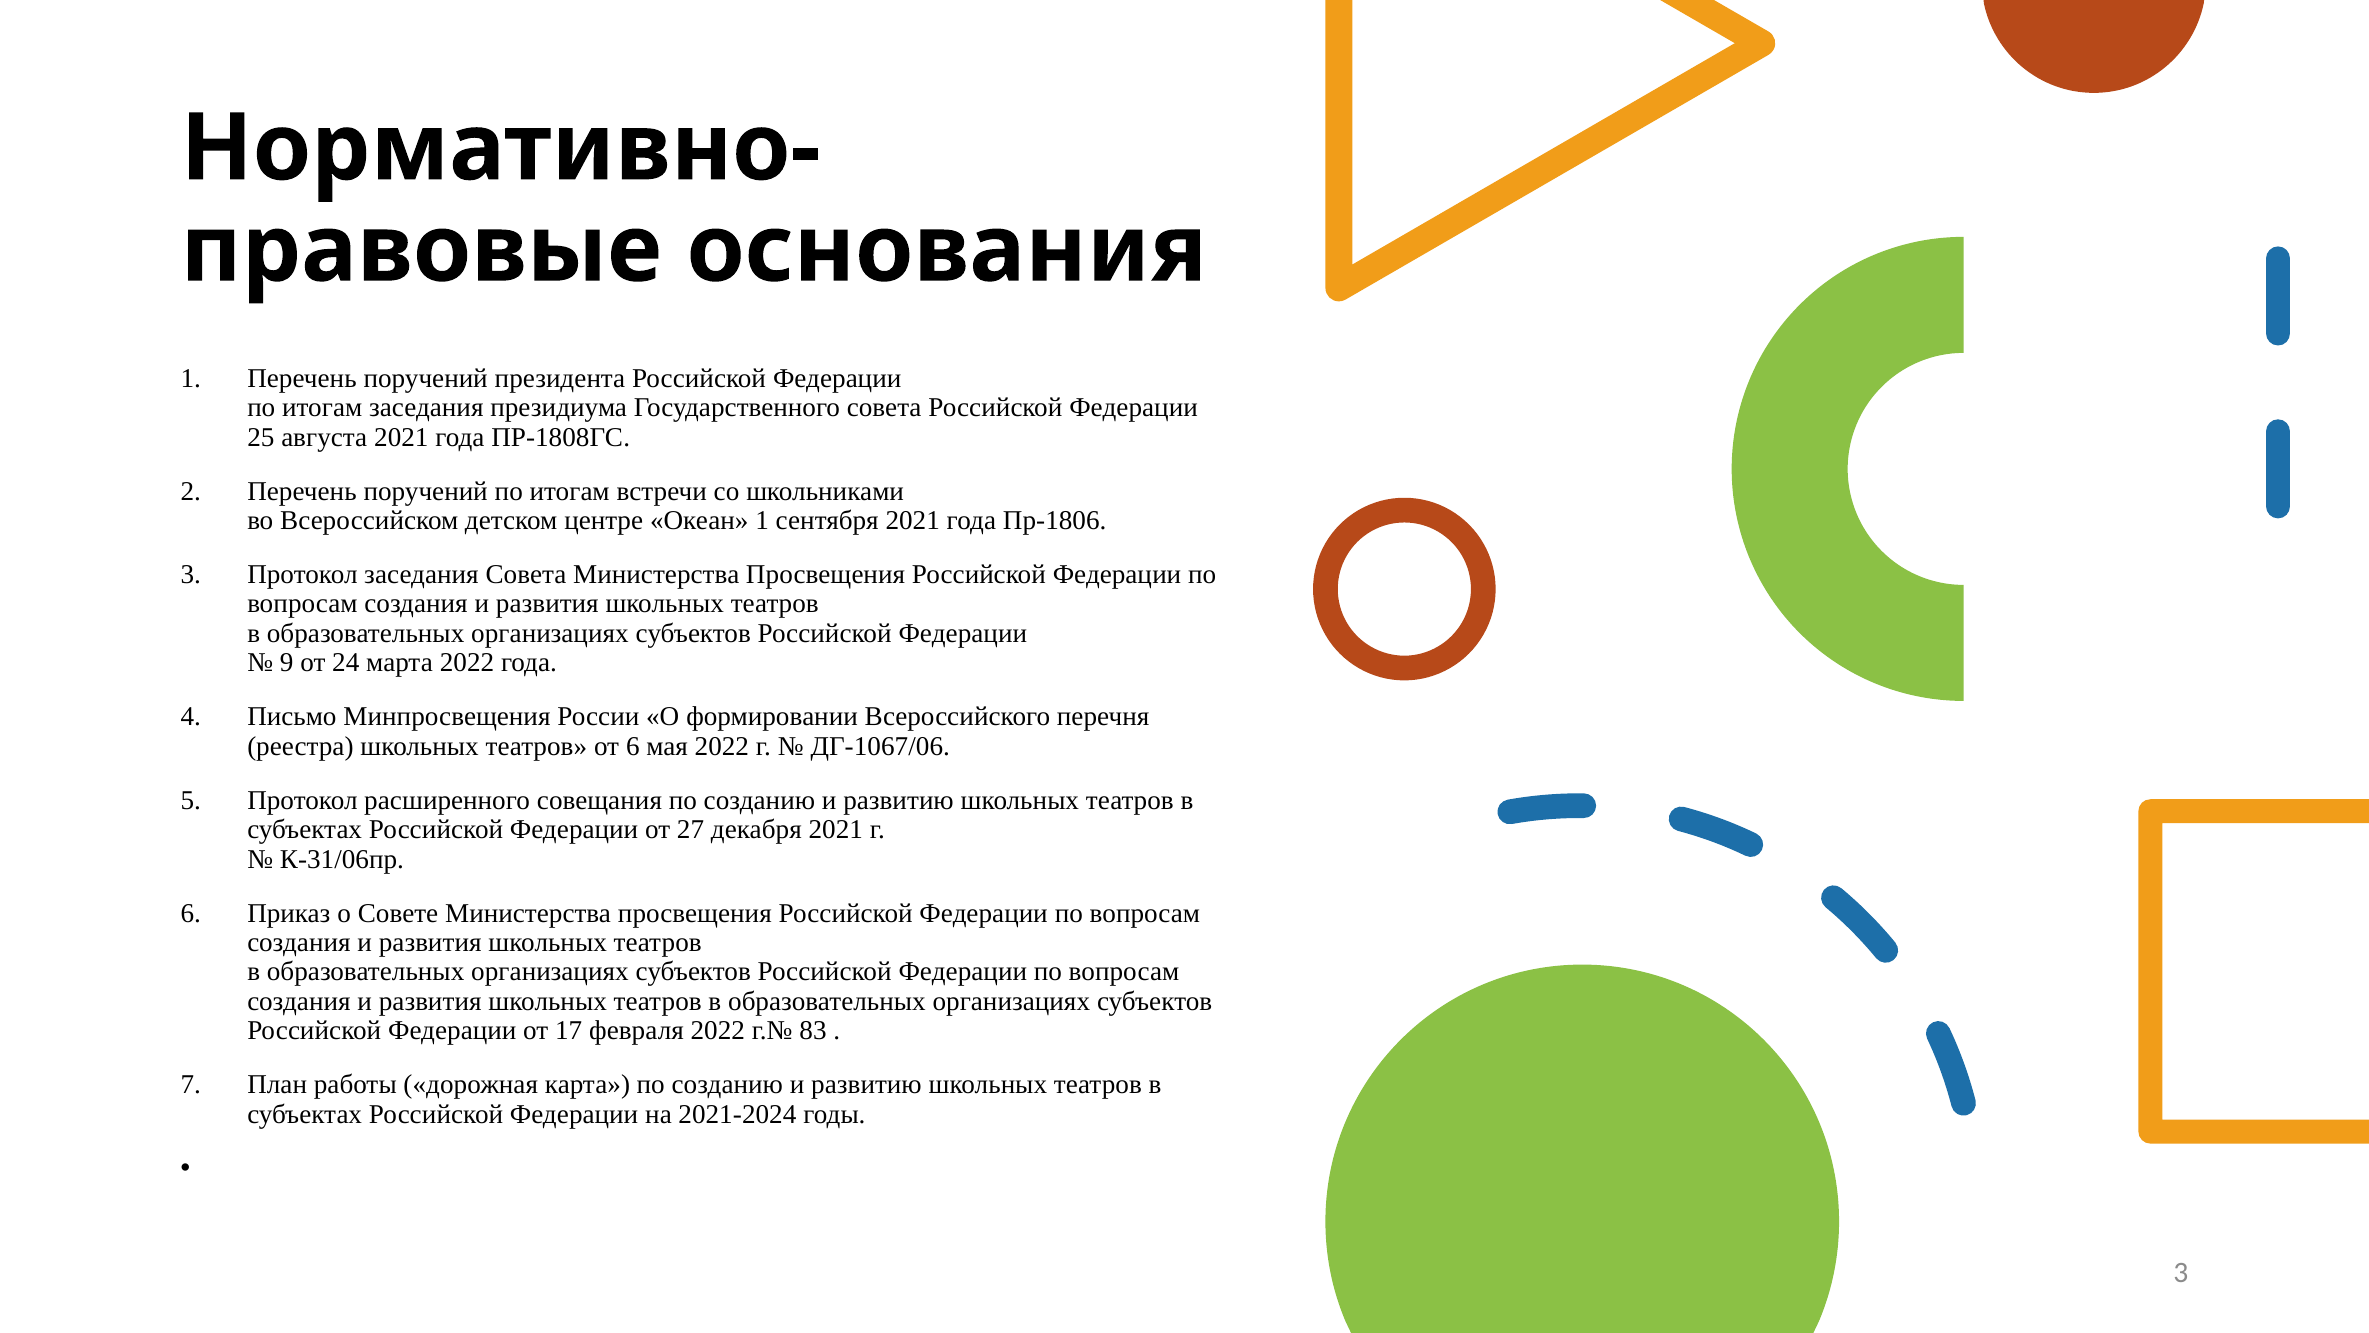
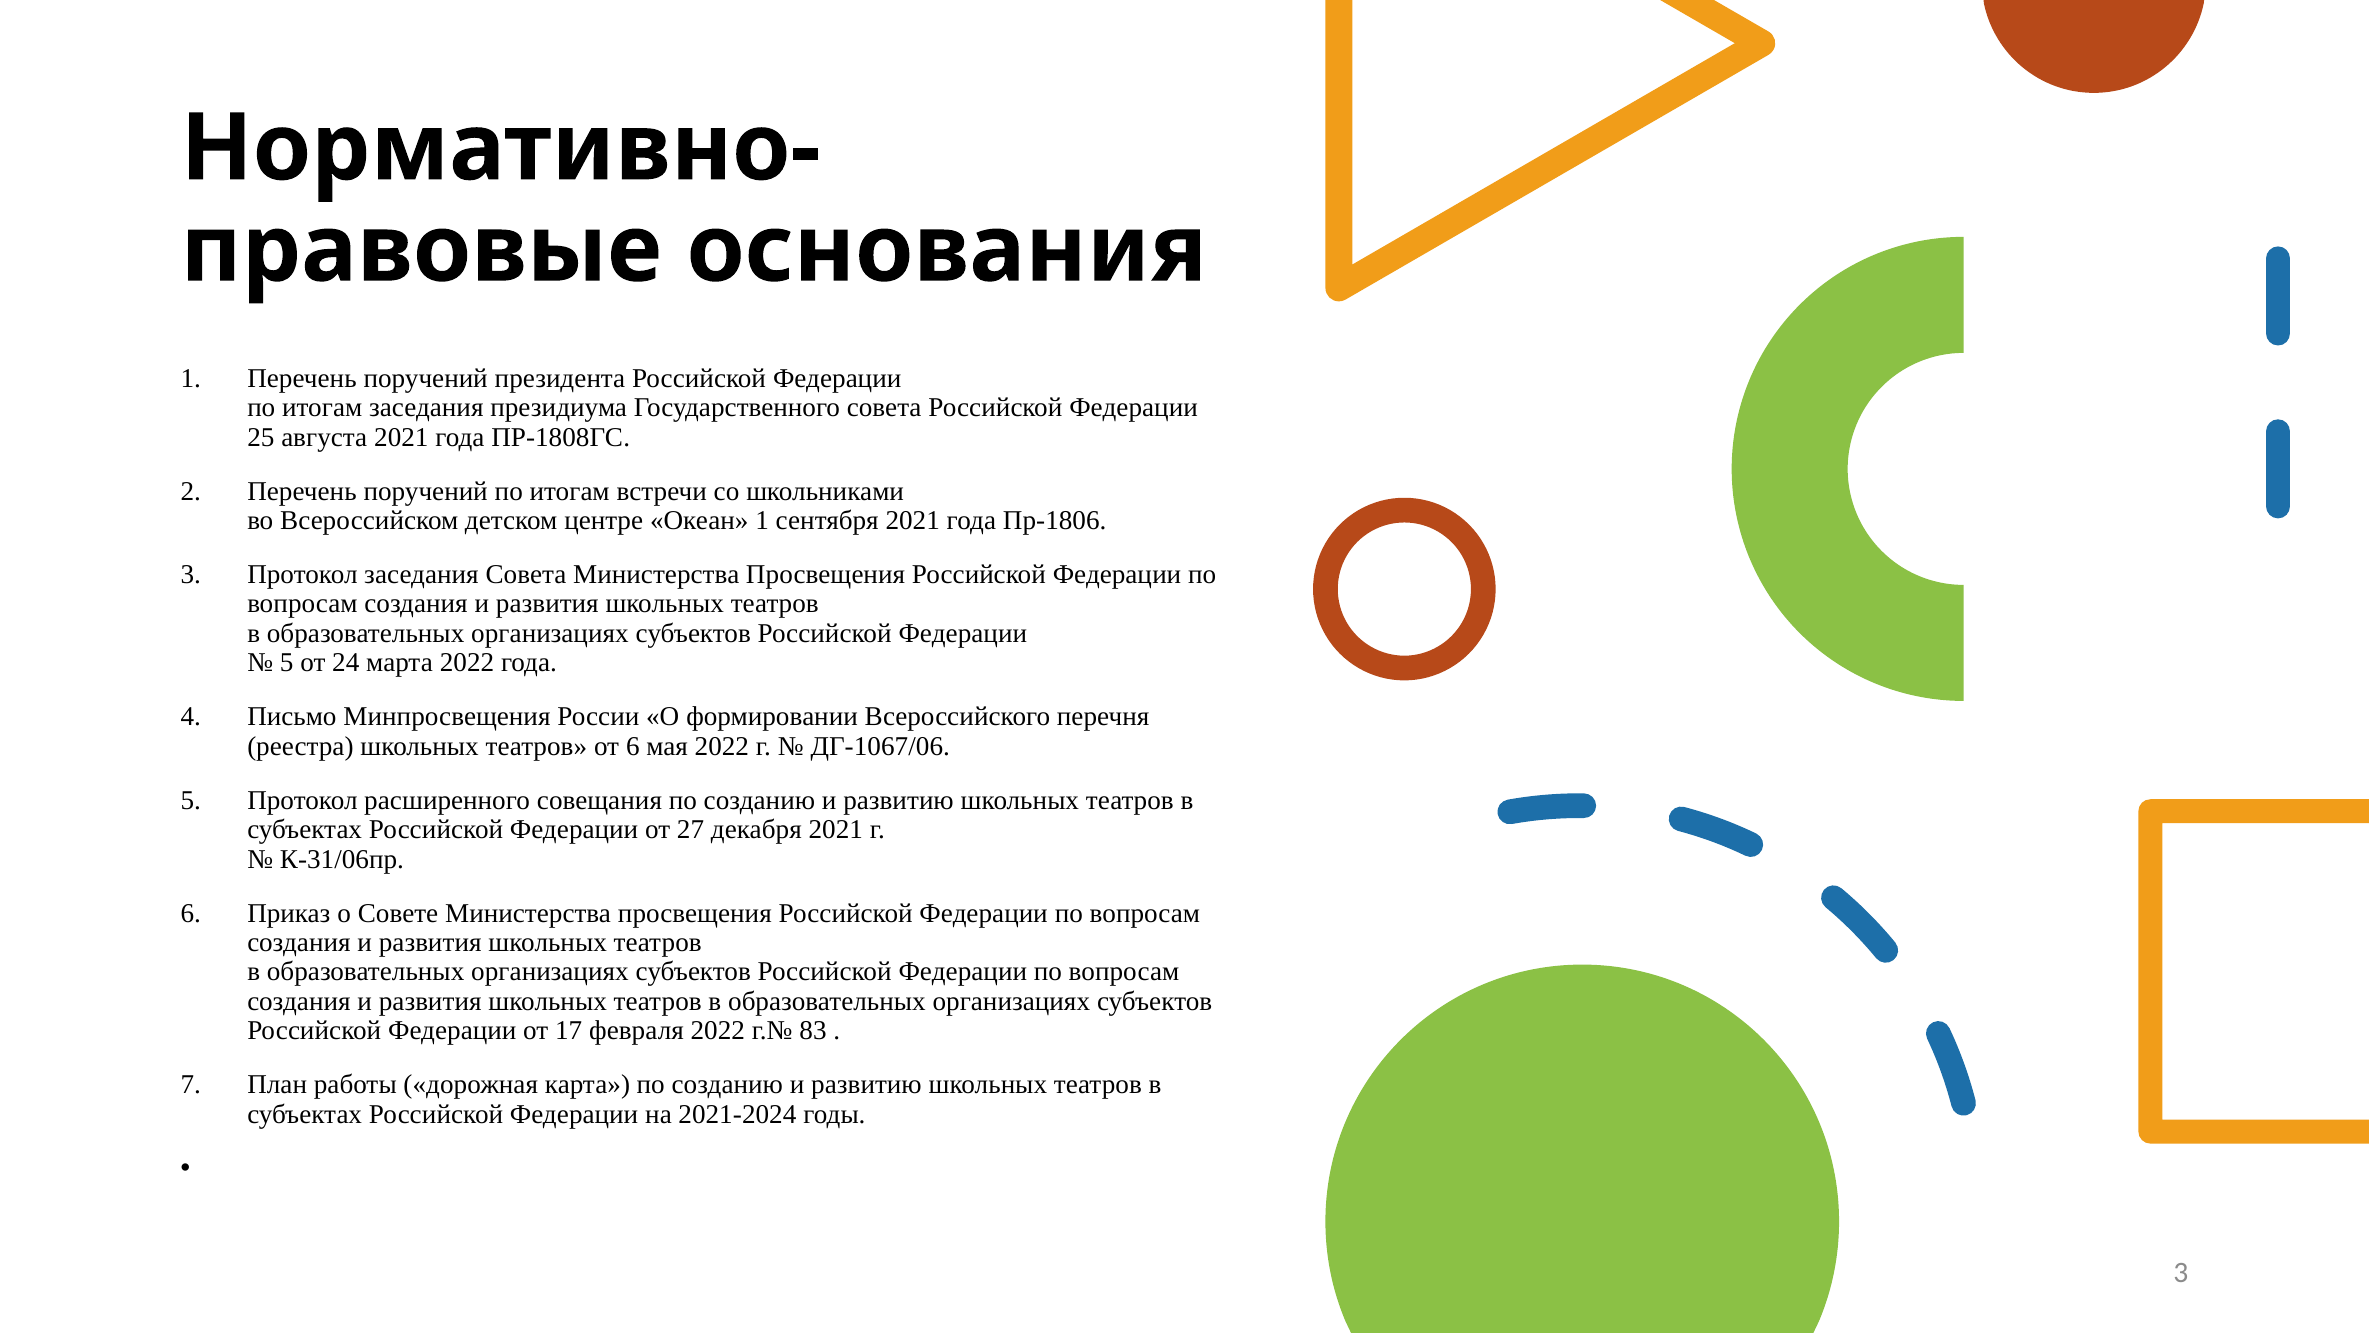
9 at (287, 663): 9 -> 5
